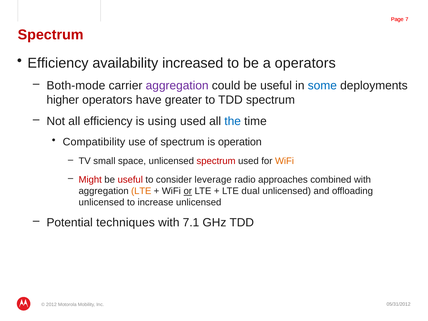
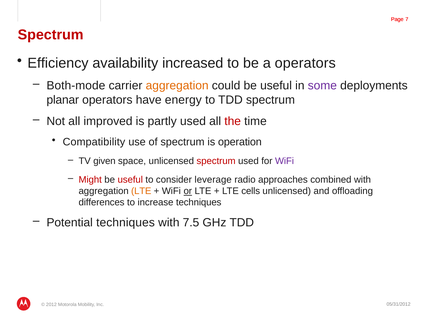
aggregation at (177, 86) colour: purple -> orange
some colour: blue -> purple
higher: higher -> planar
greater: greater -> energy
all efficiency: efficiency -> improved
using: using -> partly
the colour: blue -> red
small: small -> given
WiFi at (284, 161) colour: orange -> purple
dual: dual -> cells
unlicensed at (102, 202): unlicensed -> differences
increase unlicensed: unlicensed -> techniques
7.1: 7.1 -> 7.5
